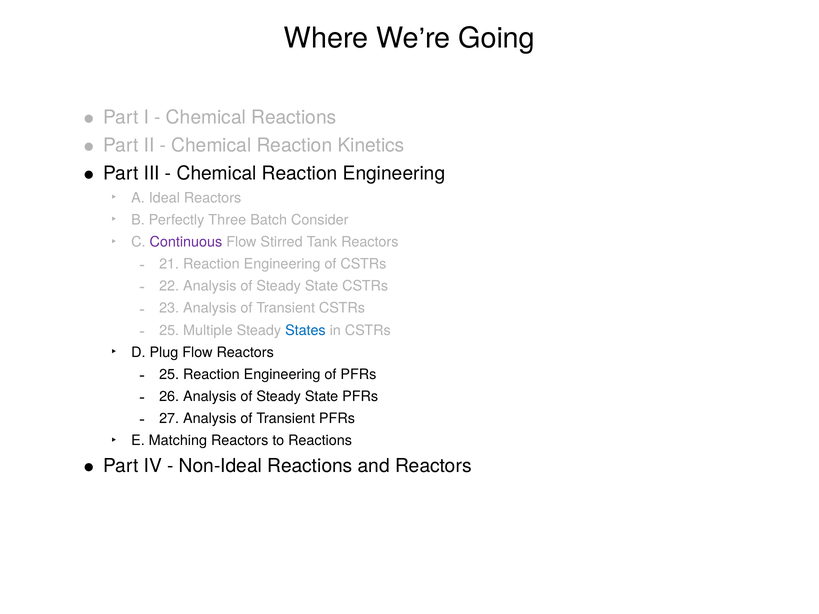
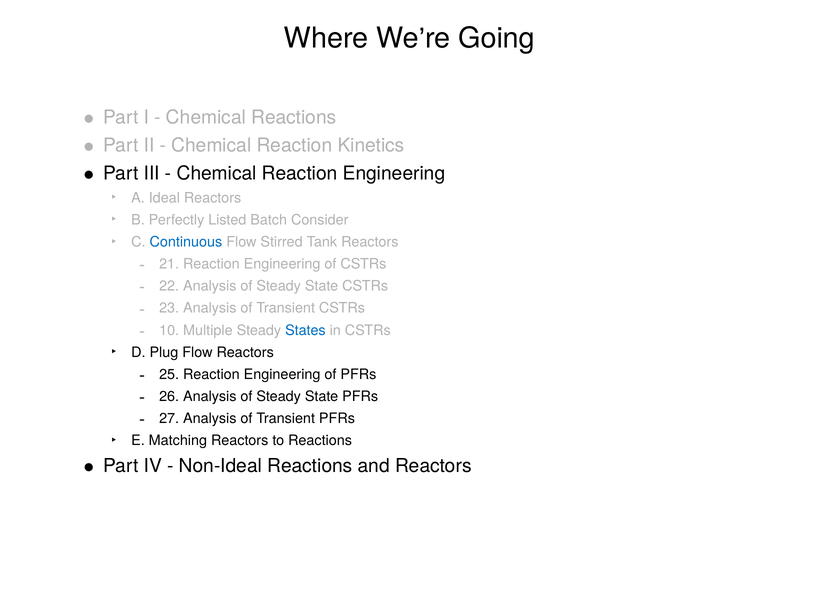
Three: Three -> Listed
Continuous colour: purple -> blue
25 at (169, 330): 25 -> 10
